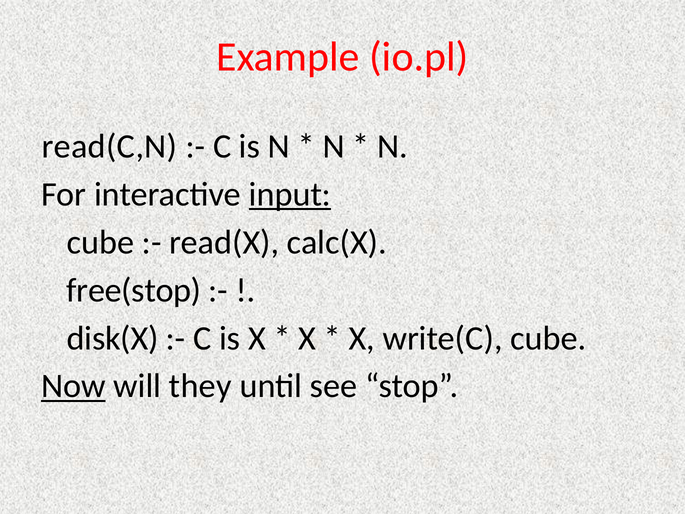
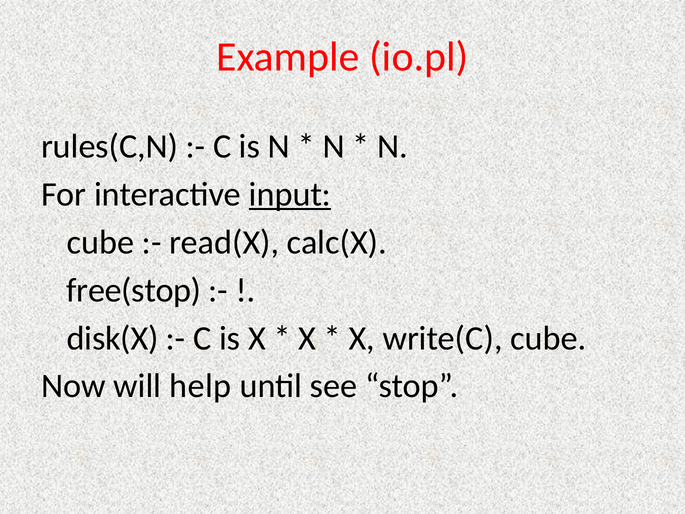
read(C,N: read(C,N -> rules(C,N
Now underline: present -> none
they: they -> help
